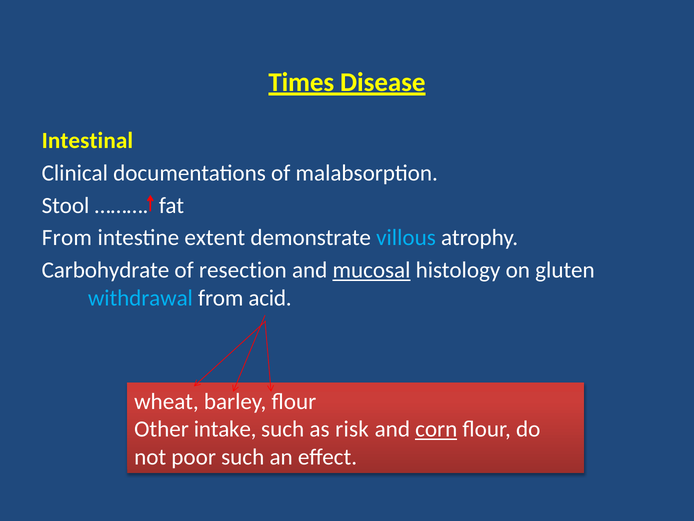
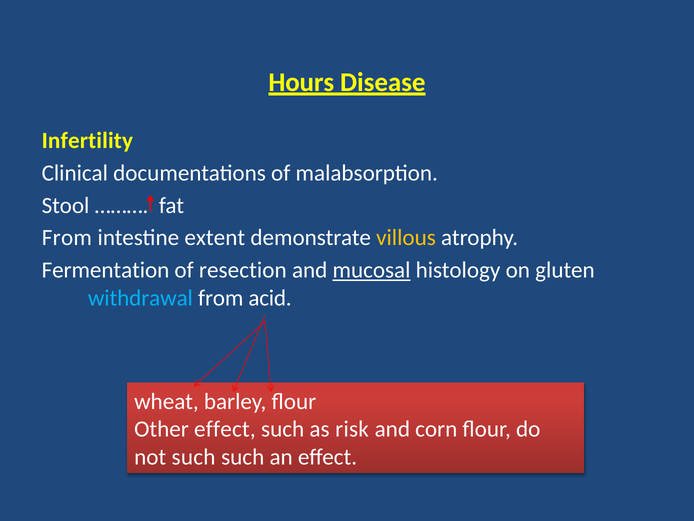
Times: Times -> Hours
Intestinal: Intestinal -> Infertility
villous colour: light blue -> yellow
Carbohydrate: Carbohydrate -> Fermentation
Other intake: intake -> effect
corn underline: present -> none
not poor: poor -> such
